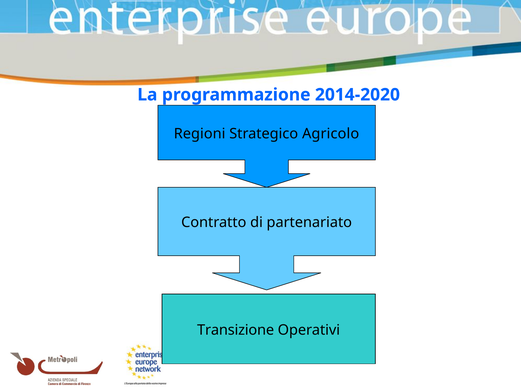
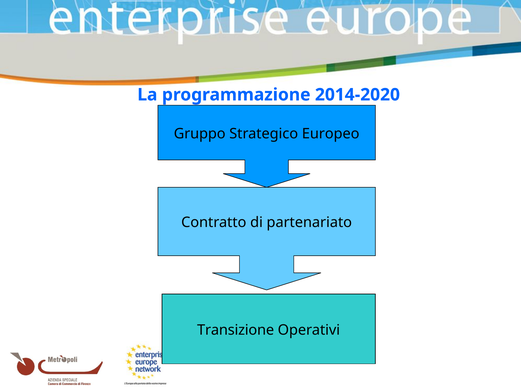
Regioni: Regioni -> Gruppo
Agricolo: Agricolo -> Europeo
